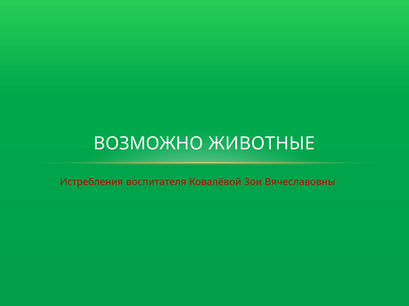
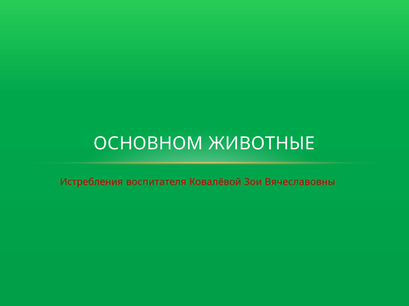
ВОЗМОЖНО: ВОЗМОЖНО -> ОСНОВНОМ
